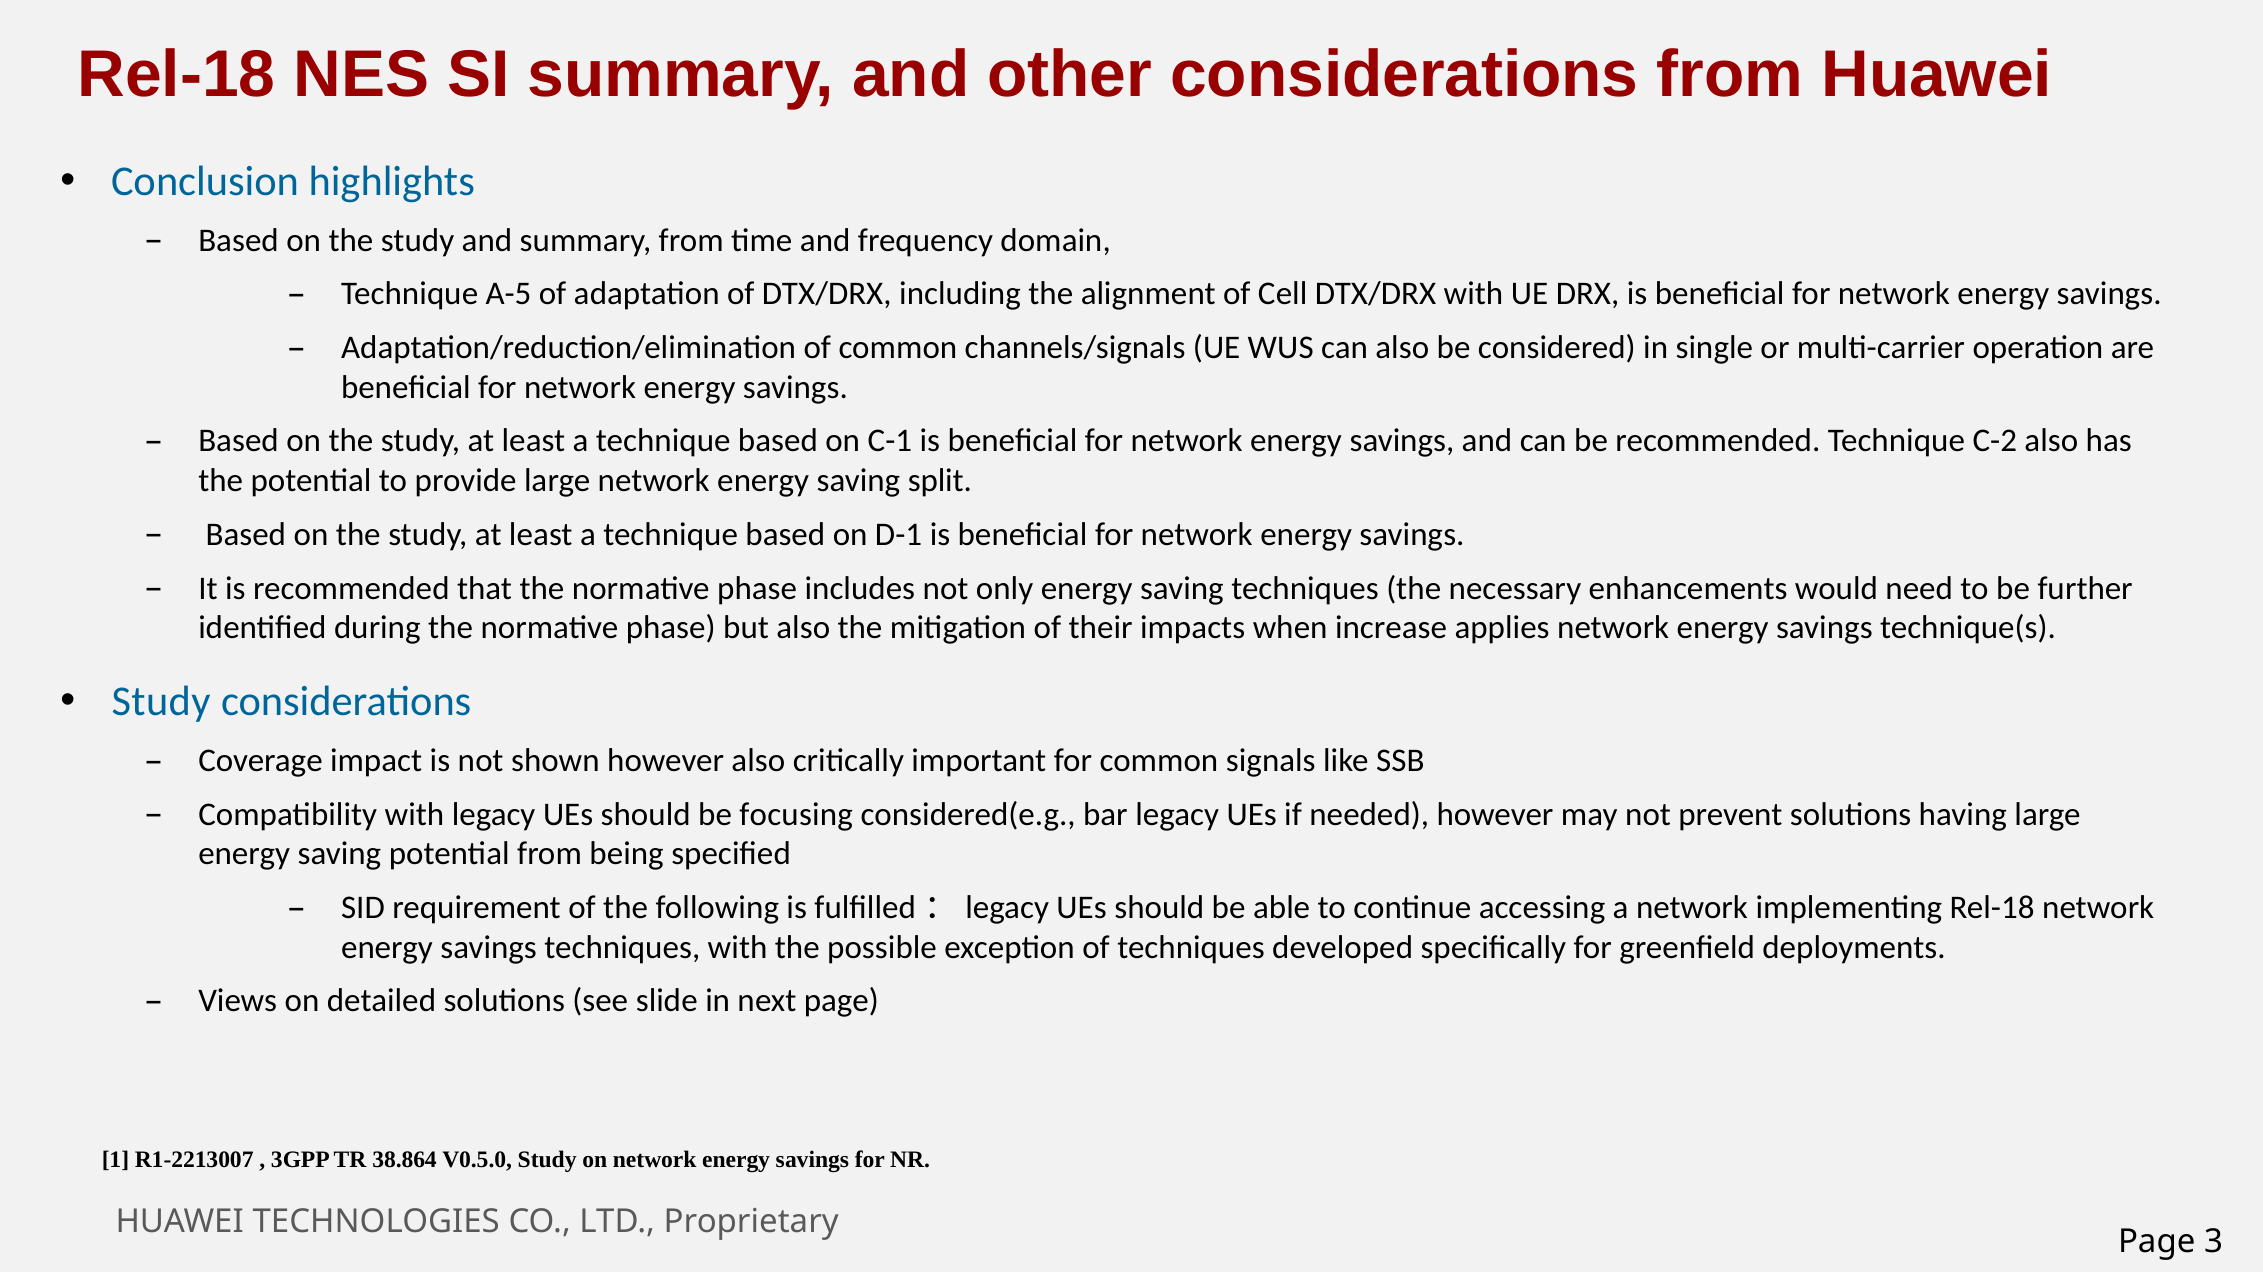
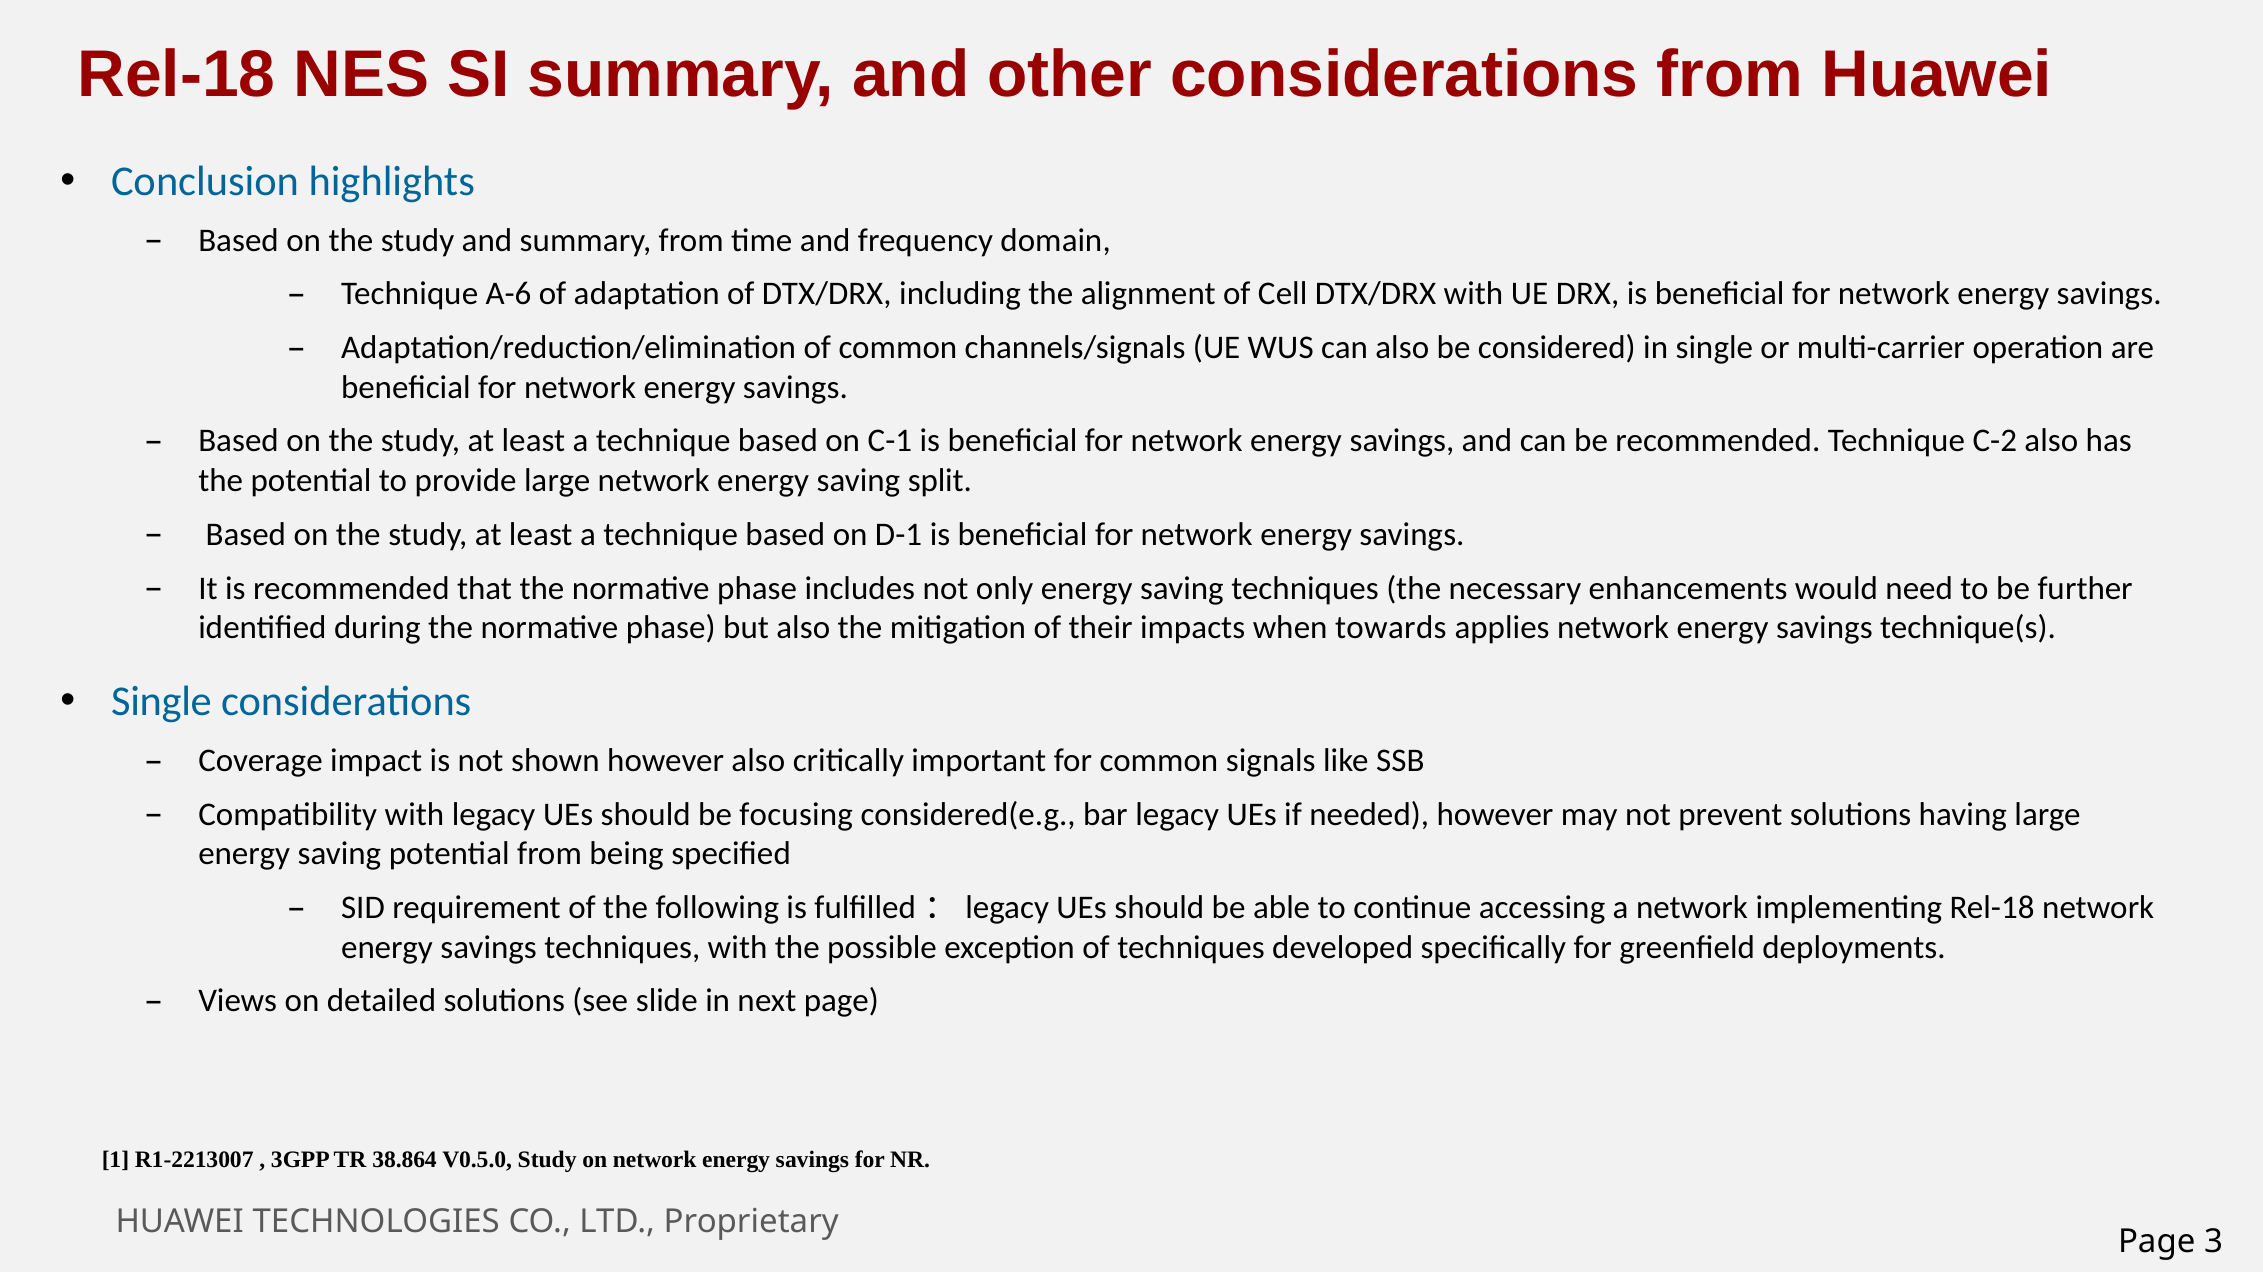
A-5: A-5 -> A-6
increase: increase -> towards
Study at (161, 702): Study -> Single
